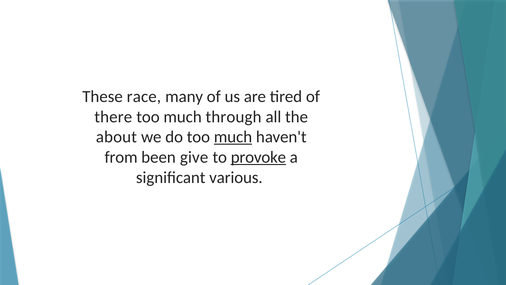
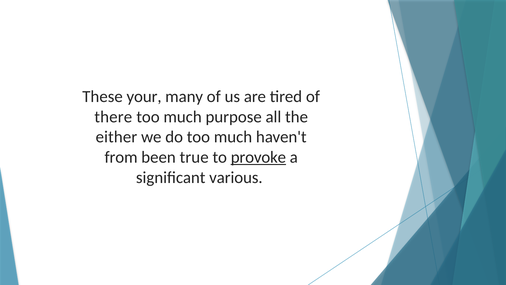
race: race -> your
through: through -> purpose
about: about -> either
much at (233, 137) underline: present -> none
give: give -> true
